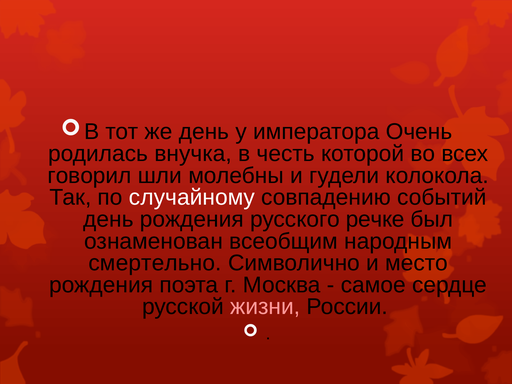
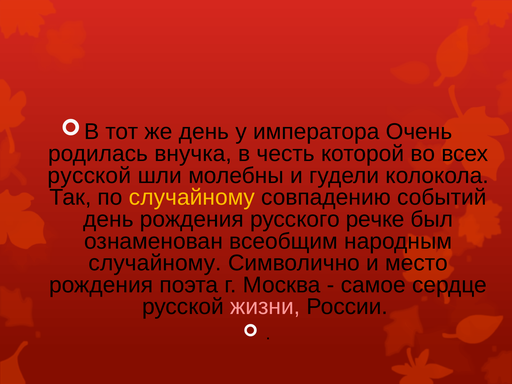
говорил at (89, 176): говорил -> русской
случайному at (192, 197) colour: white -> yellow
смертельно at (155, 263): смертельно -> случайному
